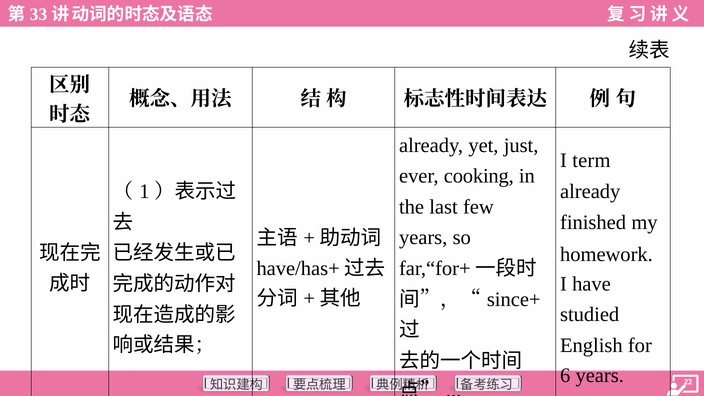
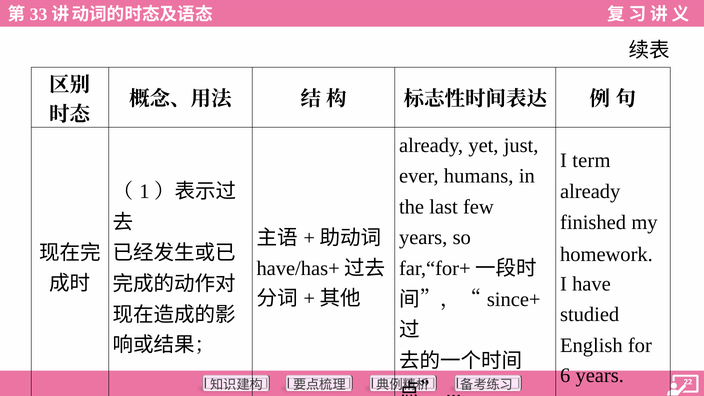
cooking: cooking -> humans
